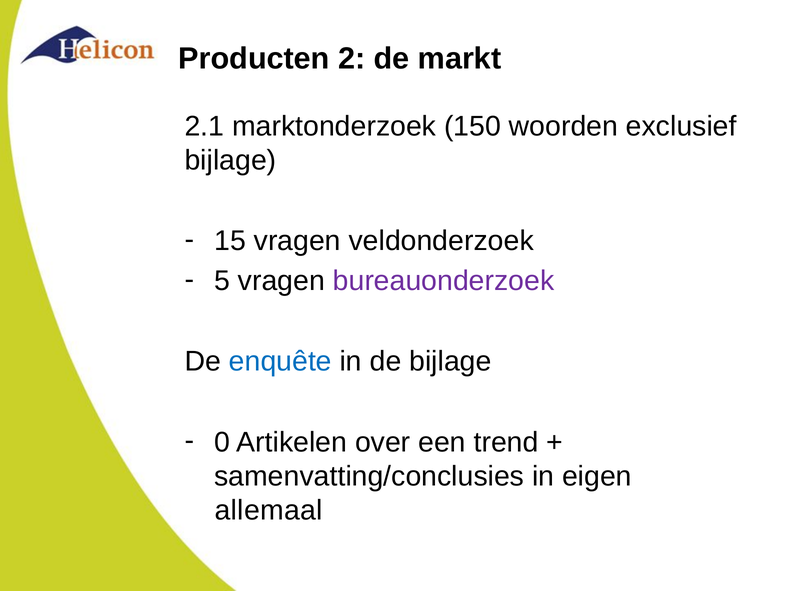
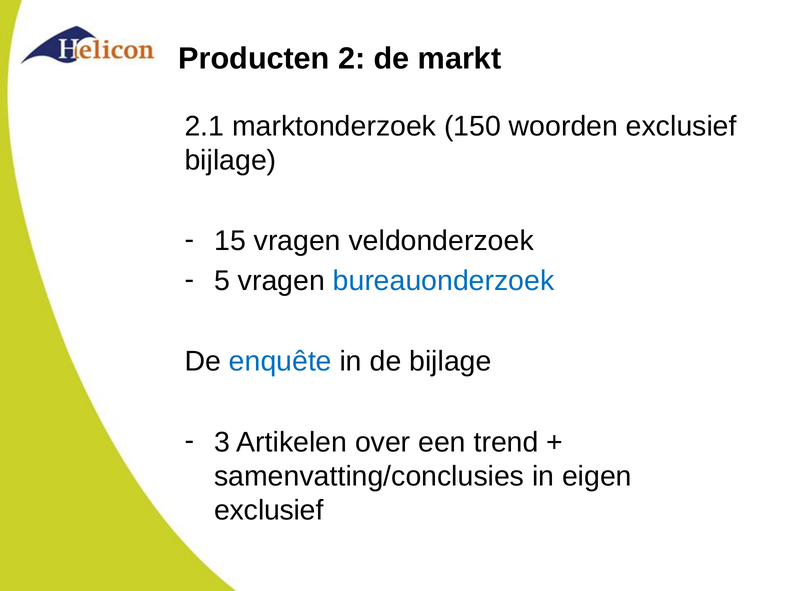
bureauonderzoek colour: purple -> blue
0: 0 -> 3
allemaal at (269, 510): allemaal -> exclusief
